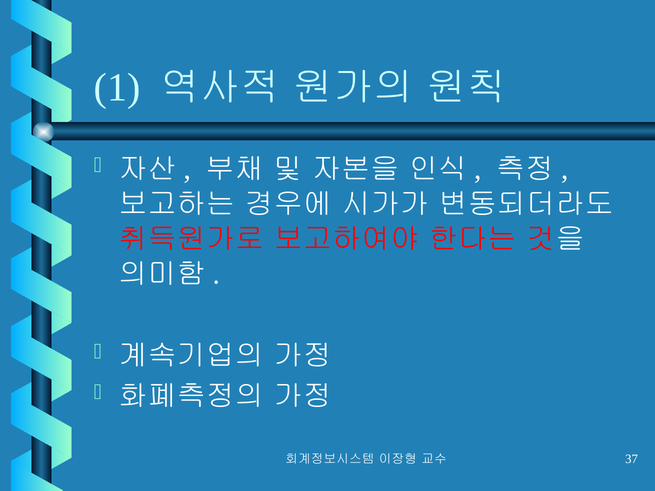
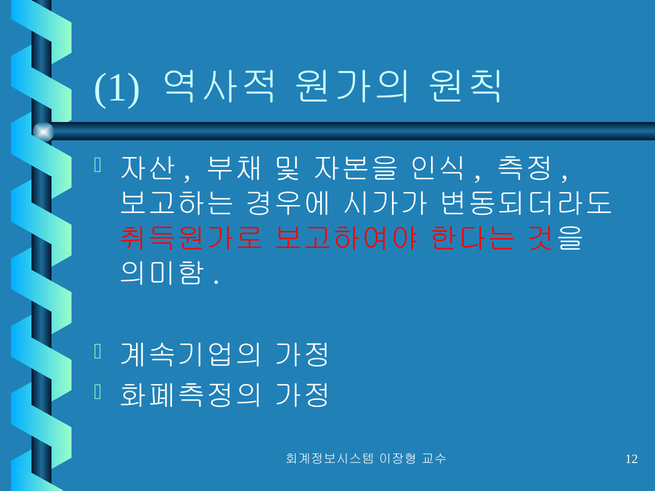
37: 37 -> 12
